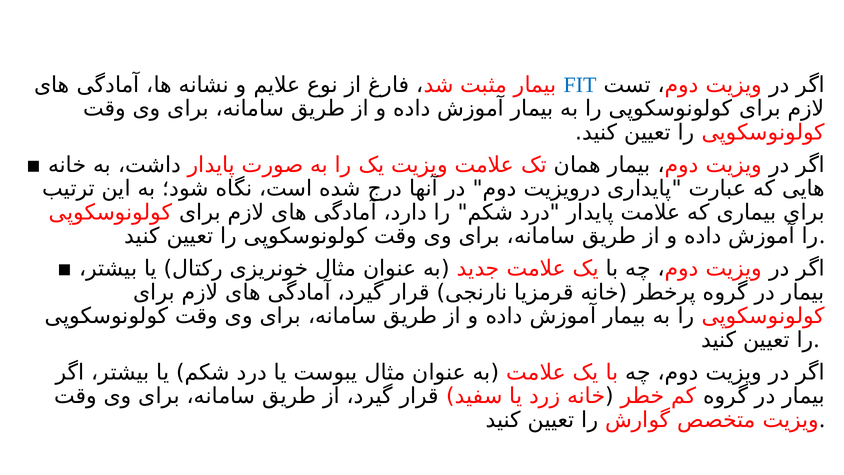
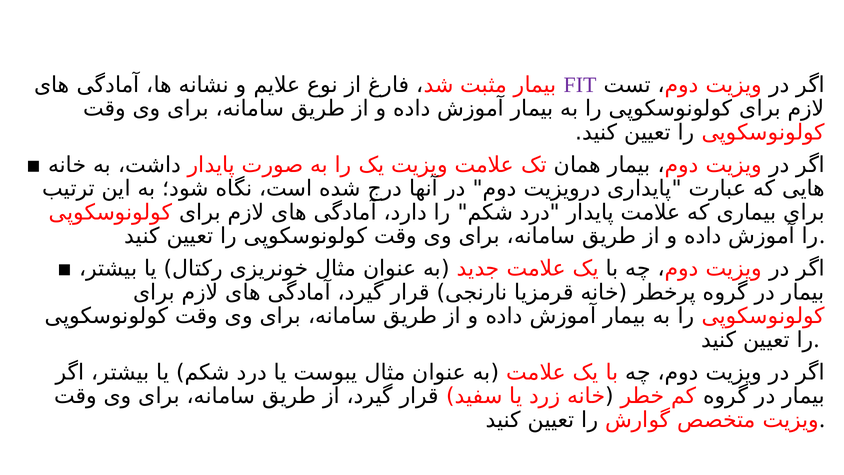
FIT colour: blue -> purple
